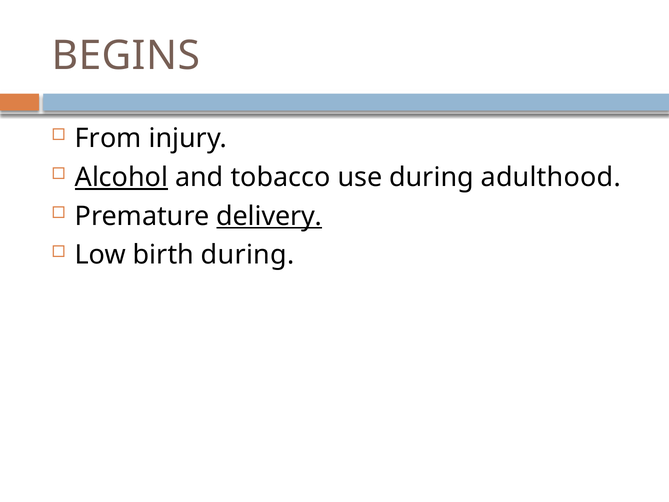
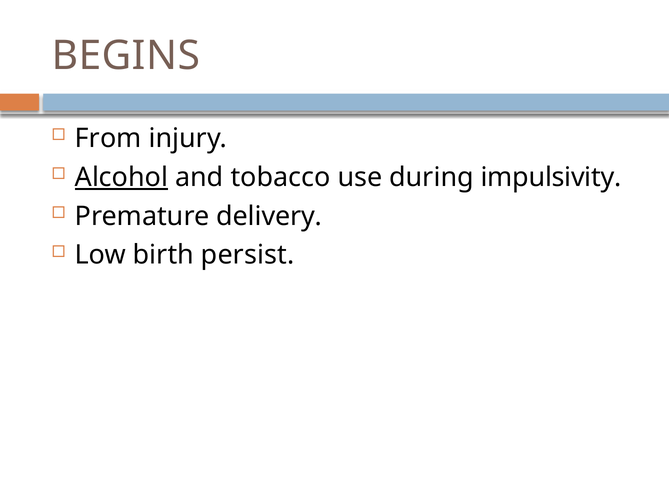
adulthood: adulthood -> impulsivity
delivery underline: present -> none
birth during: during -> persist
